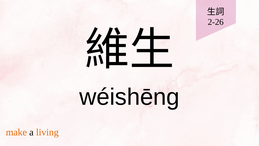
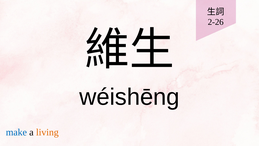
make colour: orange -> blue
